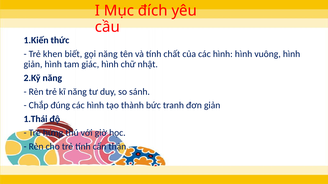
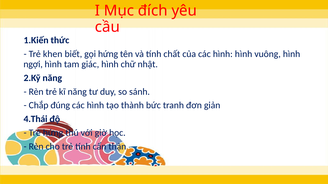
gọi năng: năng -> hứng
giản at (33, 64): giản -> ngợi
1.Thái: 1.Thái -> 4.Thái
